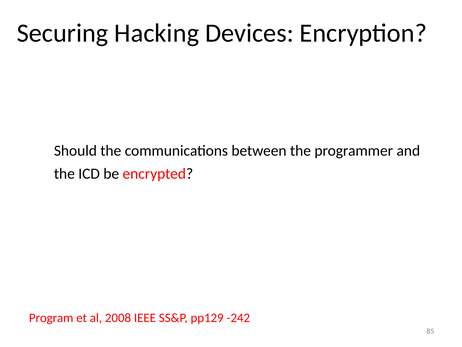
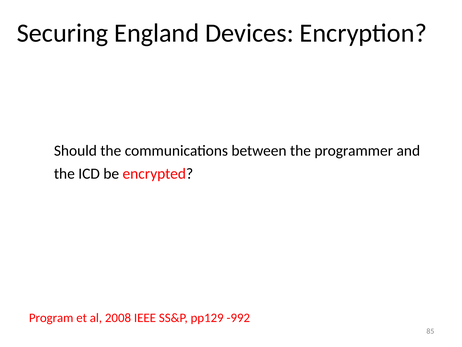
Hacking: Hacking -> England
-242: -242 -> -992
